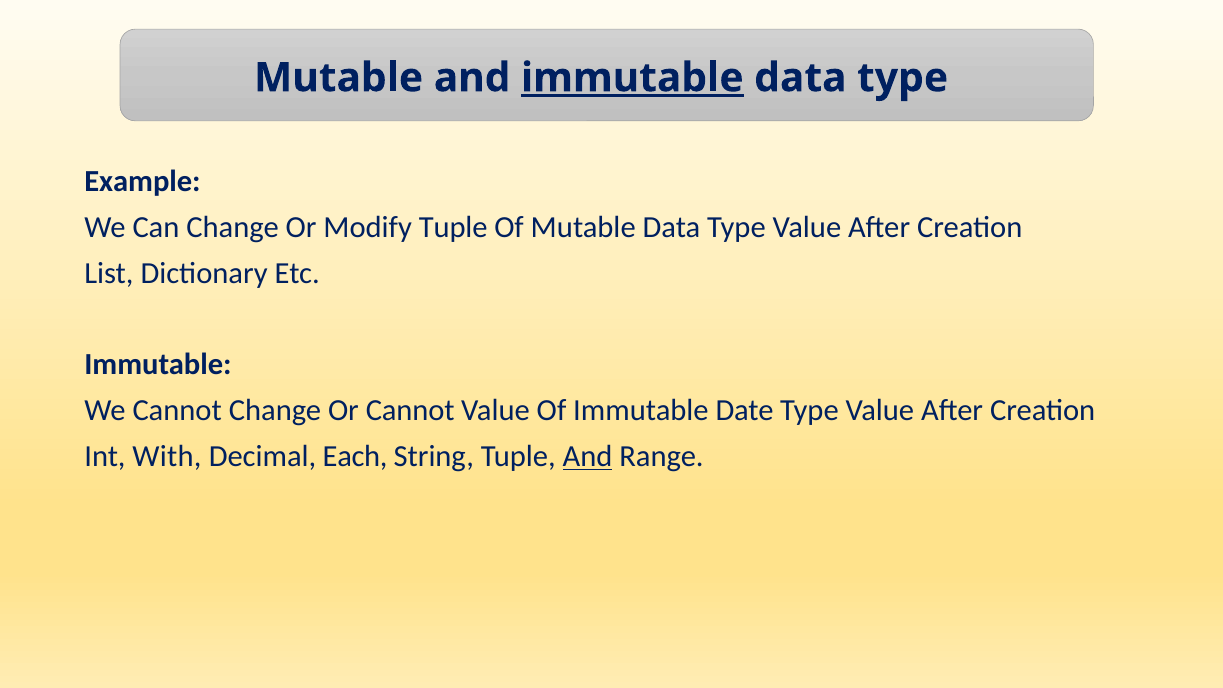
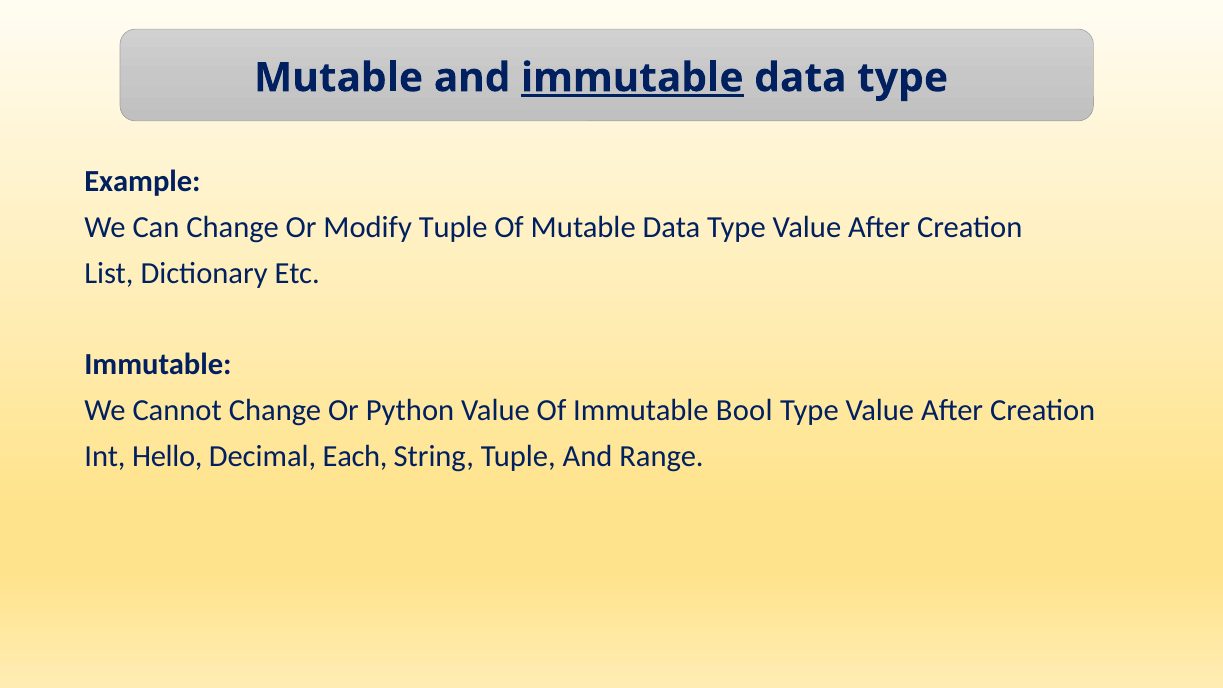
Or Cannot: Cannot -> Python
Date: Date -> Bool
With: With -> Hello
And at (588, 456) underline: present -> none
